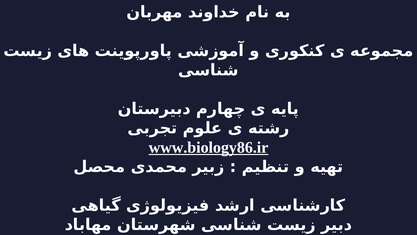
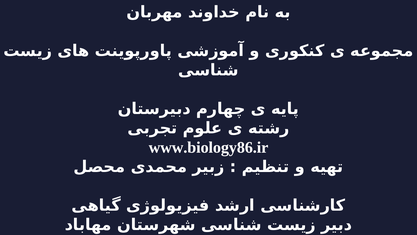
www.biology86.ir at (209, 147) underline: present -> none
